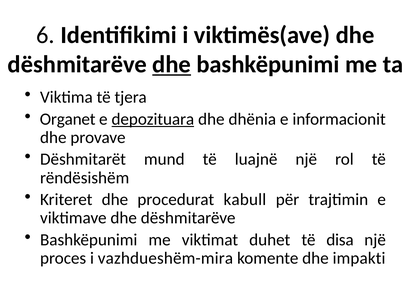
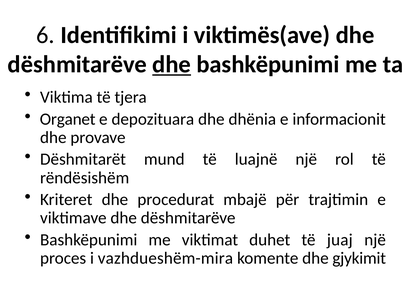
depozituara underline: present -> none
kabull: kabull -> mbajë
disa: disa -> juaj
impakti: impakti -> gjykimit
